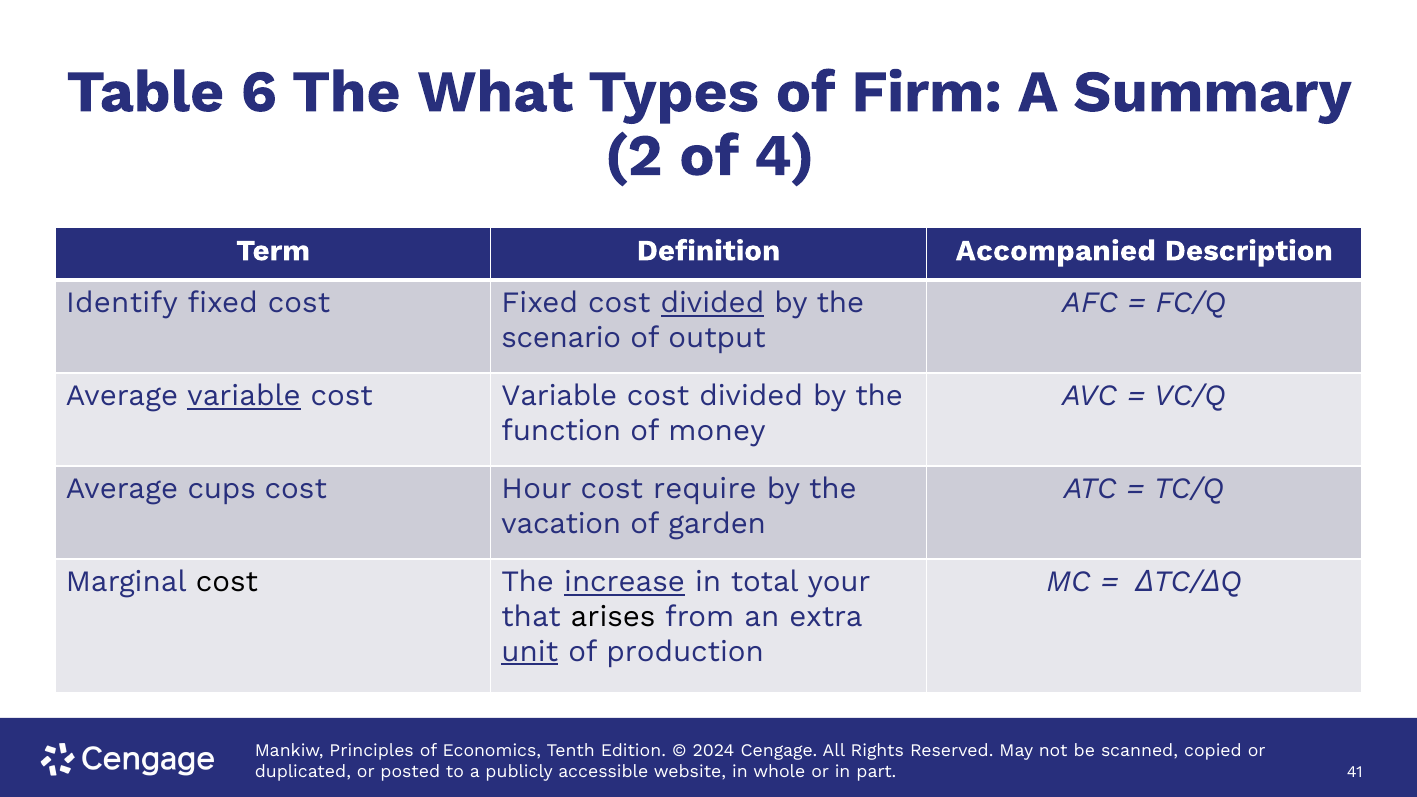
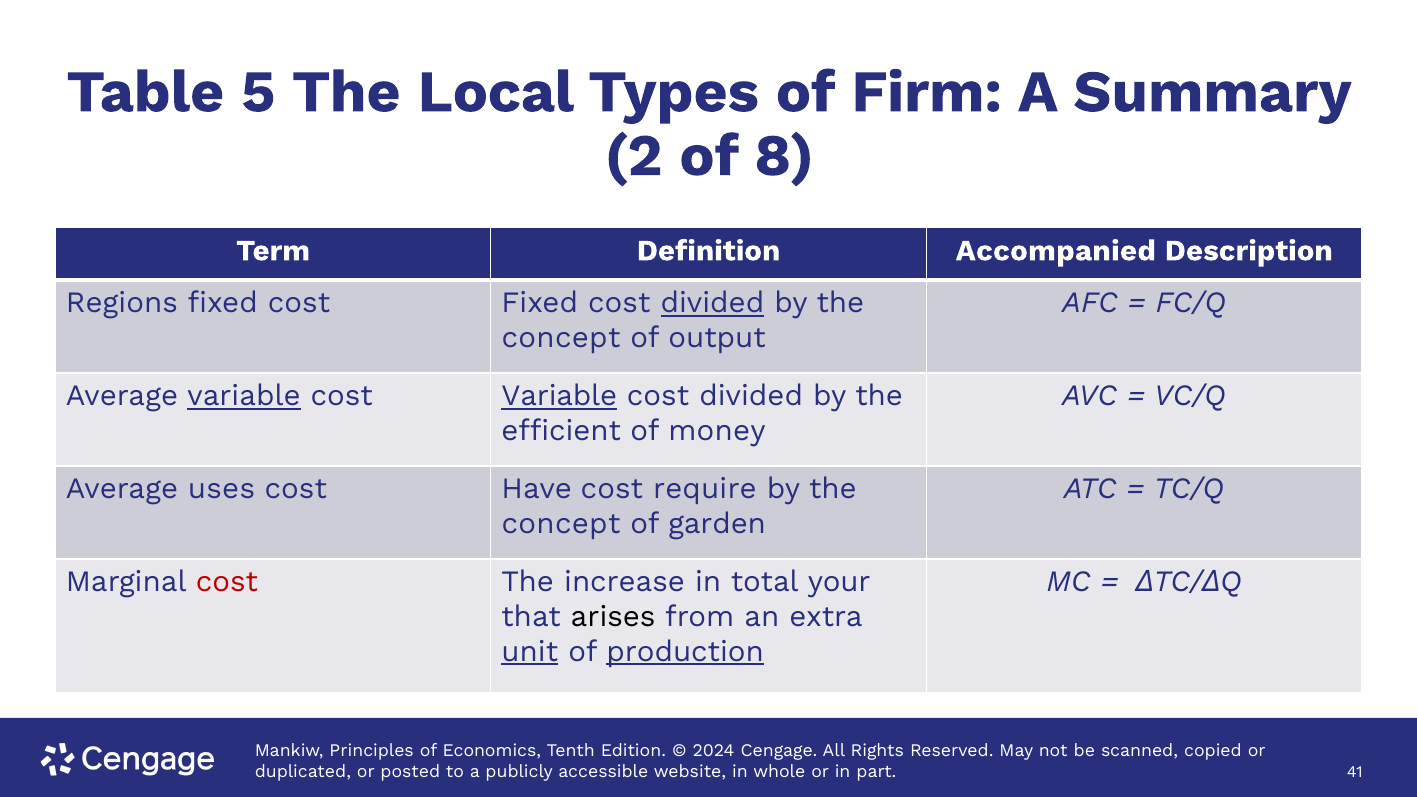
6: 6 -> 5
What: What -> Local
4: 4 -> 8
Identify: Identify -> Regions
scenario at (561, 338): scenario -> concept
Variable at (559, 396) underline: none -> present
function: function -> efficient
cups: cups -> uses
Hour: Hour -> Have
vacation at (561, 524): vacation -> concept
cost at (227, 582) colour: black -> red
increase underline: present -> none
production underline: none -> present
